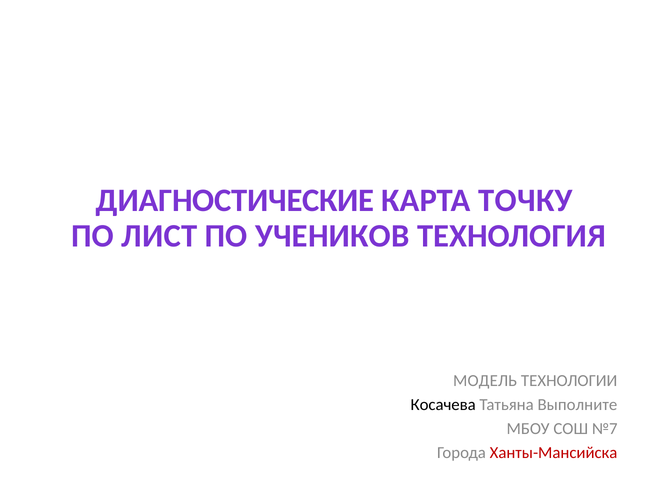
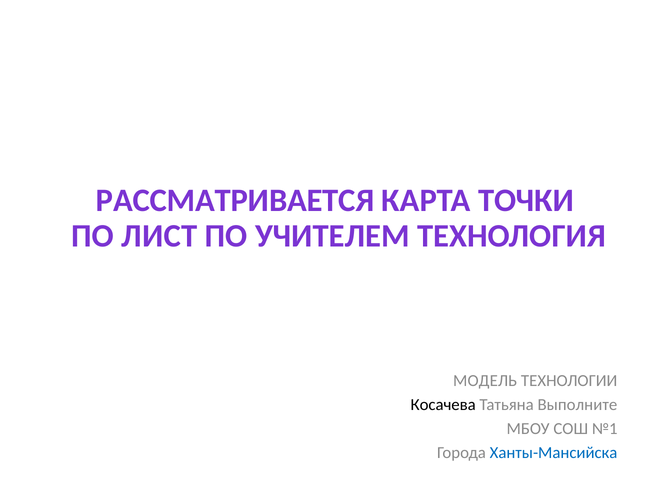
ДИАГНОСТИЧЕСКИЕ: ДИАГНОСТИЧЕСКИЕ -> РАССМАТРИВАЕТСЯ
ТОЧКУ: ТОЧКУ -> ТОЧКИ
УЧЕНИКОВ: УЧЕНИКОВ -> УЧИТЕЛЕМ
№7: №7 -> №1
Ханты-Мансийска colour: red -> blue
